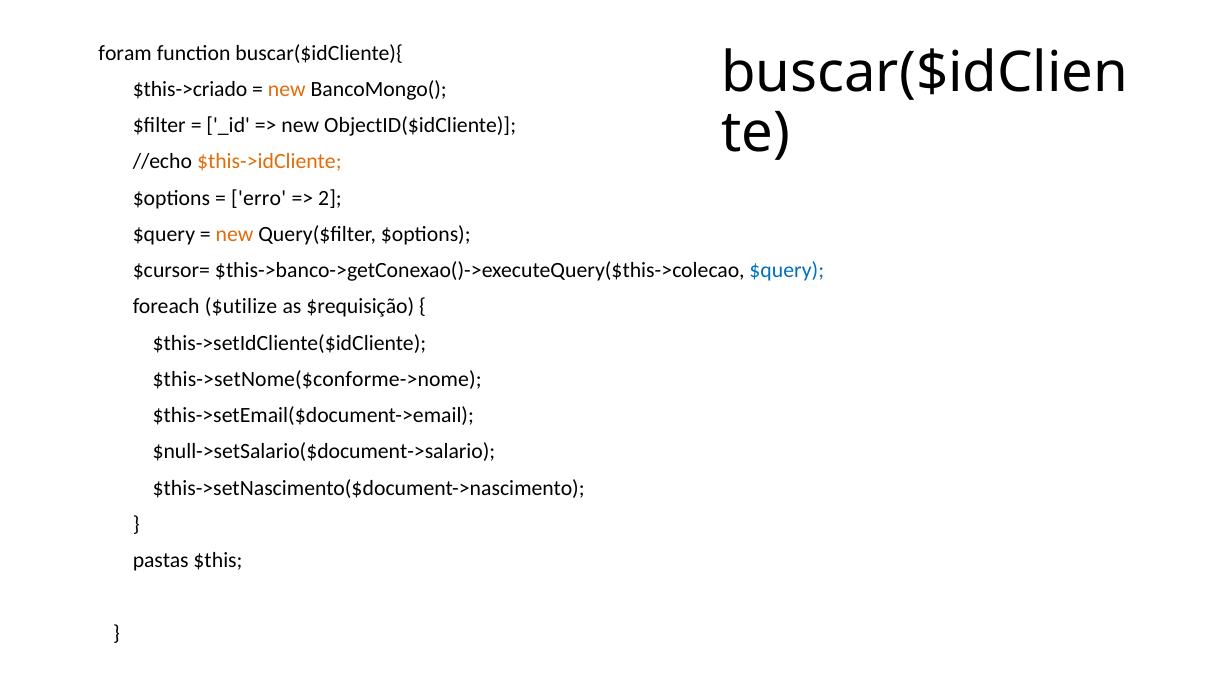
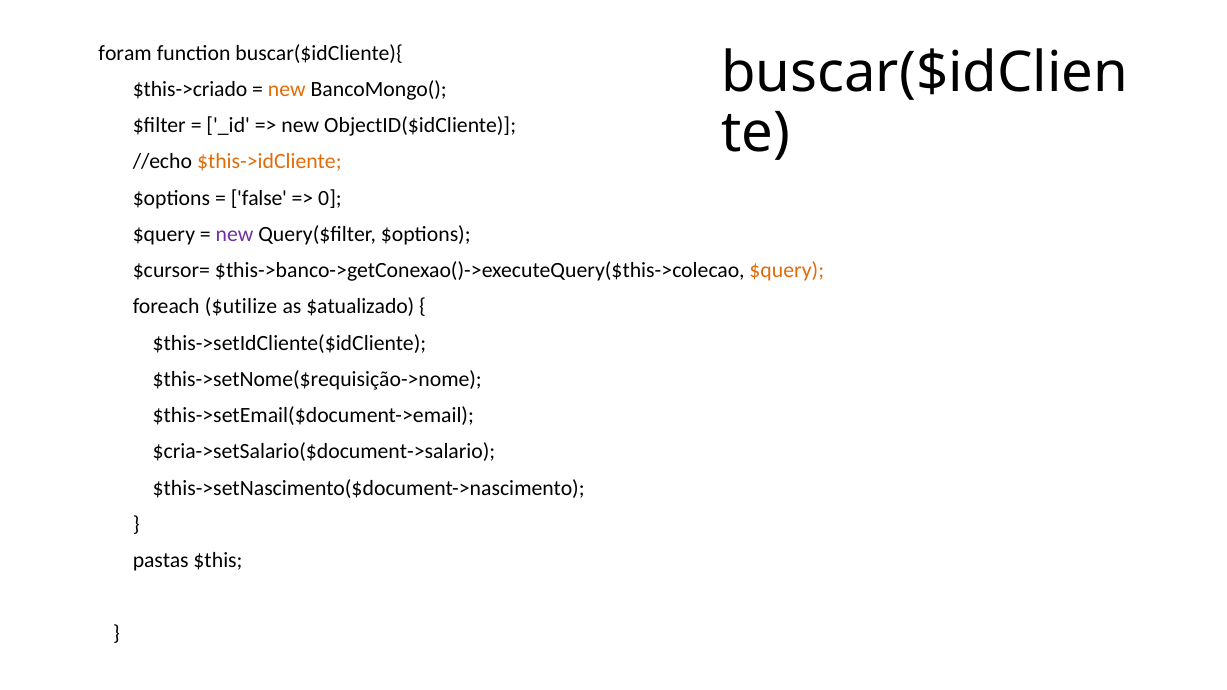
erro: erro -> false
2: 2 -> 0
new at (235, 234) colour: orange -> purple
$query at (787, 271) colour: blue -> orange
$requisição: $requisição -> $atualizado
$this->setNome($conforme->nome: $this->setNome($conforme->nome -> $this->setNome($requisição->nome
$null->setSalario($document->salario: $null->setSalario($document->salario -> $cria->setSalario($document->salario
